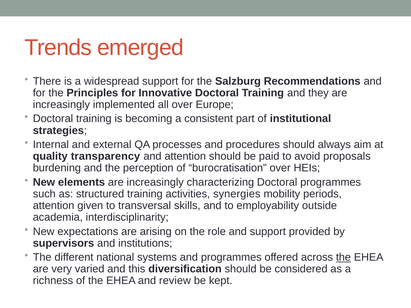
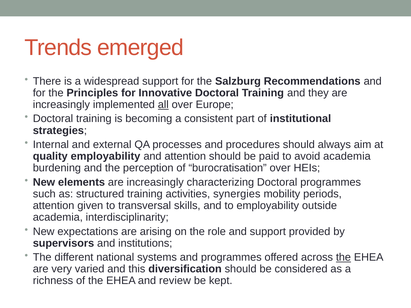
all underline: none -> present
quality transparency: transparency -> employability
avoid proposals: proposals -> academia
